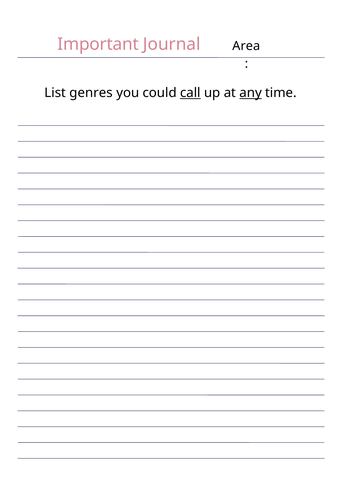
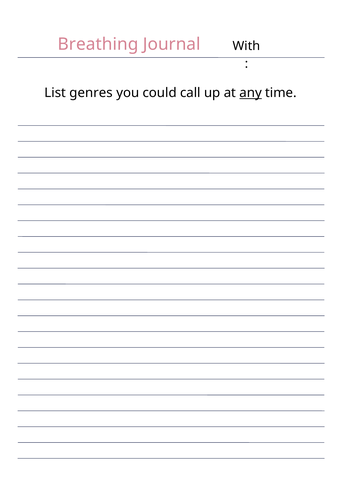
Important: Important -> Breathing
Area: Area -> With
call underline: present -> none
